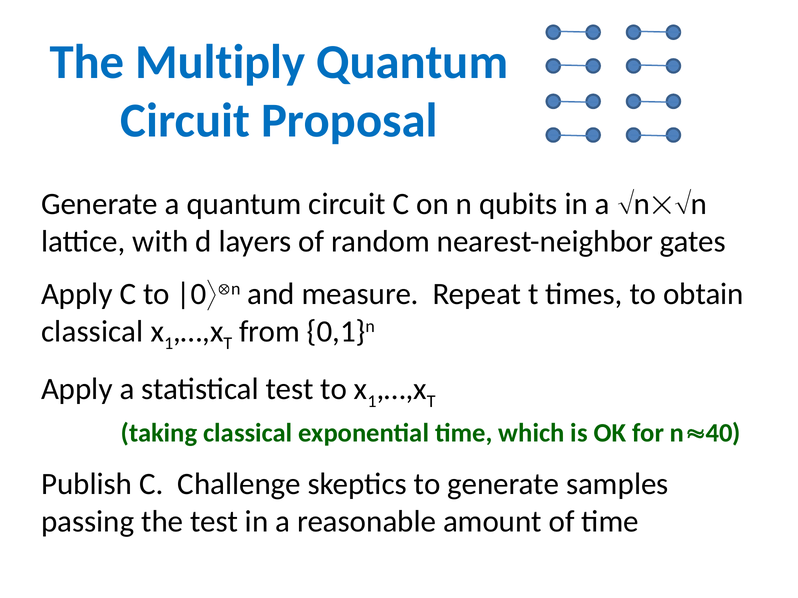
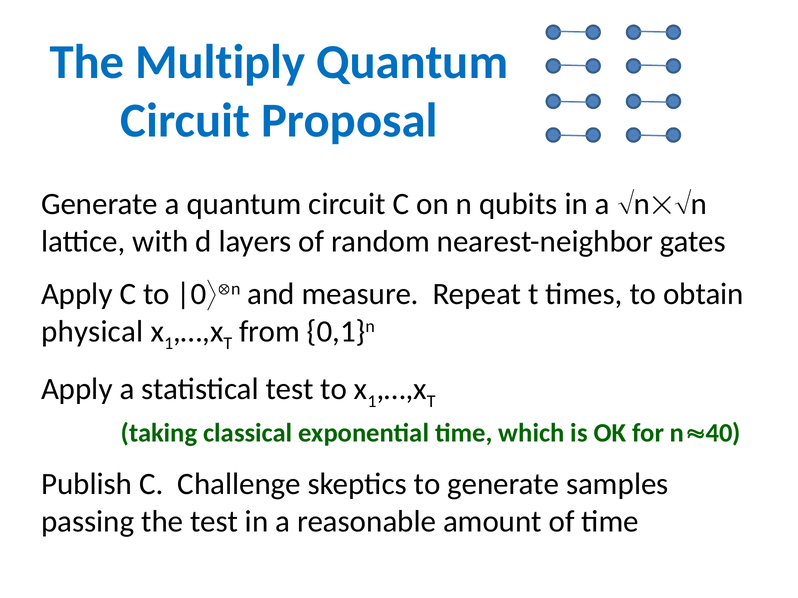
classical at (92, 332): classical -> physical
